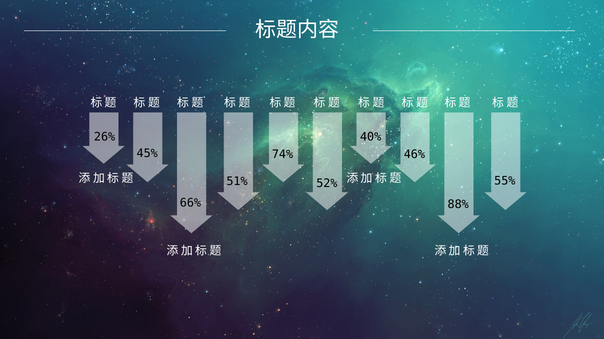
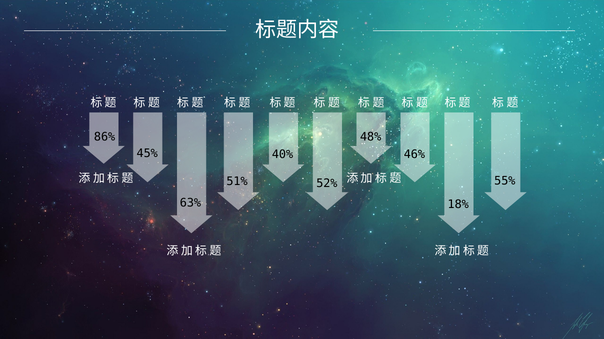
26%: 26% -> 86%
40%: 40% -> 48%
74%: 74% -> 40%
66%: 66% -> 63%
88%: 88% -> 18%
